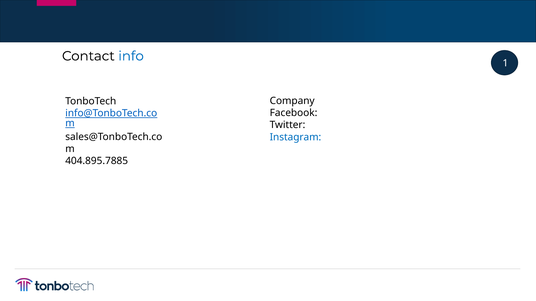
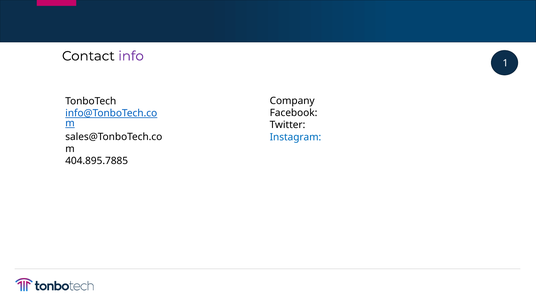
info colour: blue -> purple
